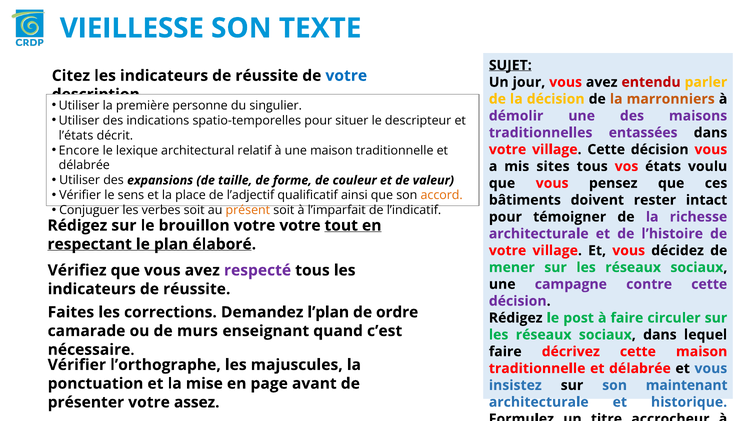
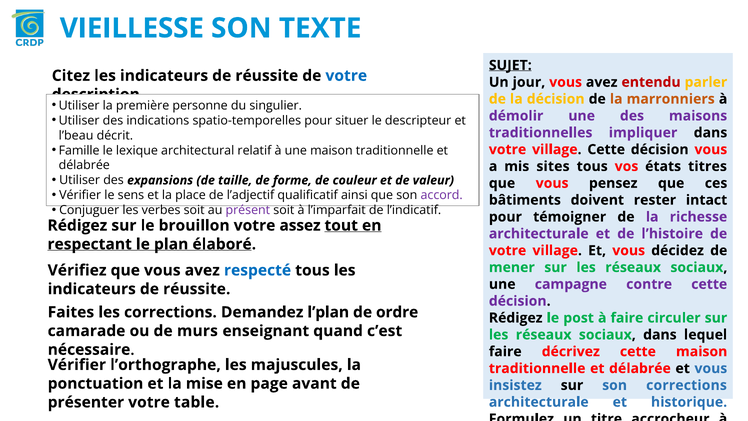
entassées: entassées -> impliquer
l’états: l’états -> l’beau
Encore: Encore -> Famille
voulu: voulu -> titres
accord colour: orange -> purple
présent colour: orange -> purple
votre votre: votre -> assez
respecté colour: purple -> blue
son maintenant: maintenant -> corrections
assez: assez -> table
